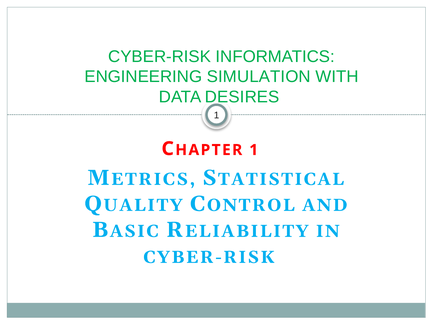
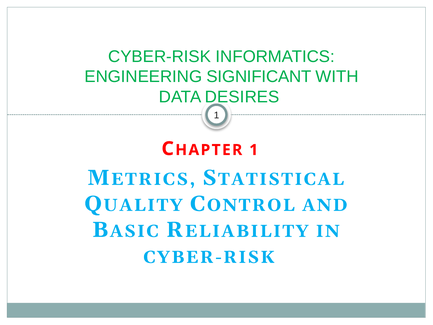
SIMULATION: SIMULATION -> SIGNIFICANT
